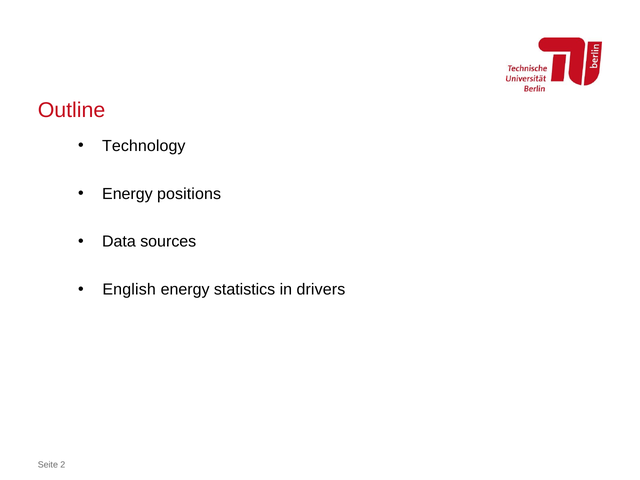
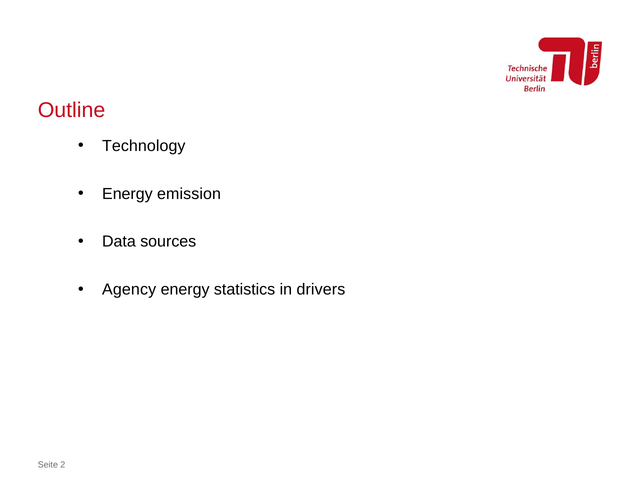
positions: positions -> emission
English: English -> Agency
